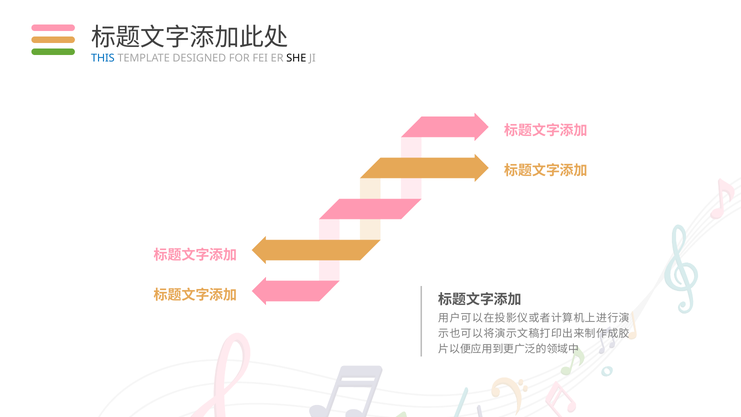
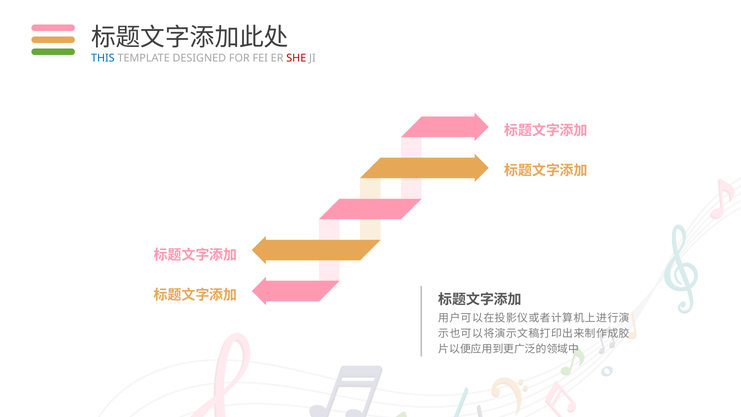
SHE colour: black -> red
